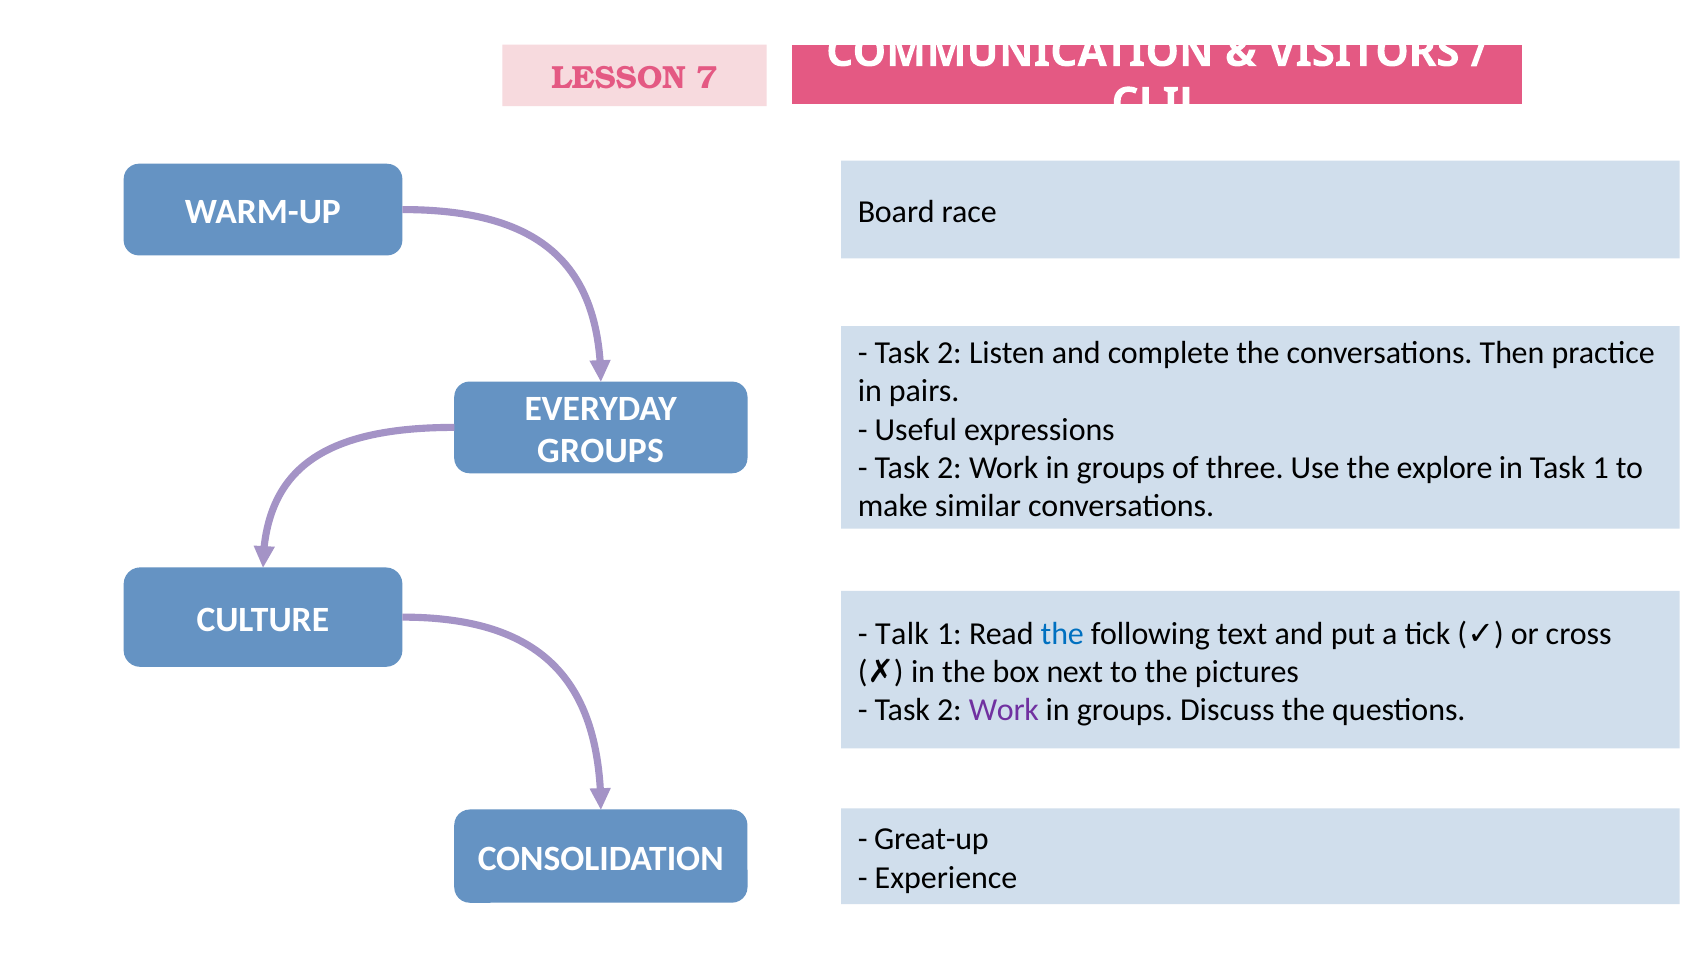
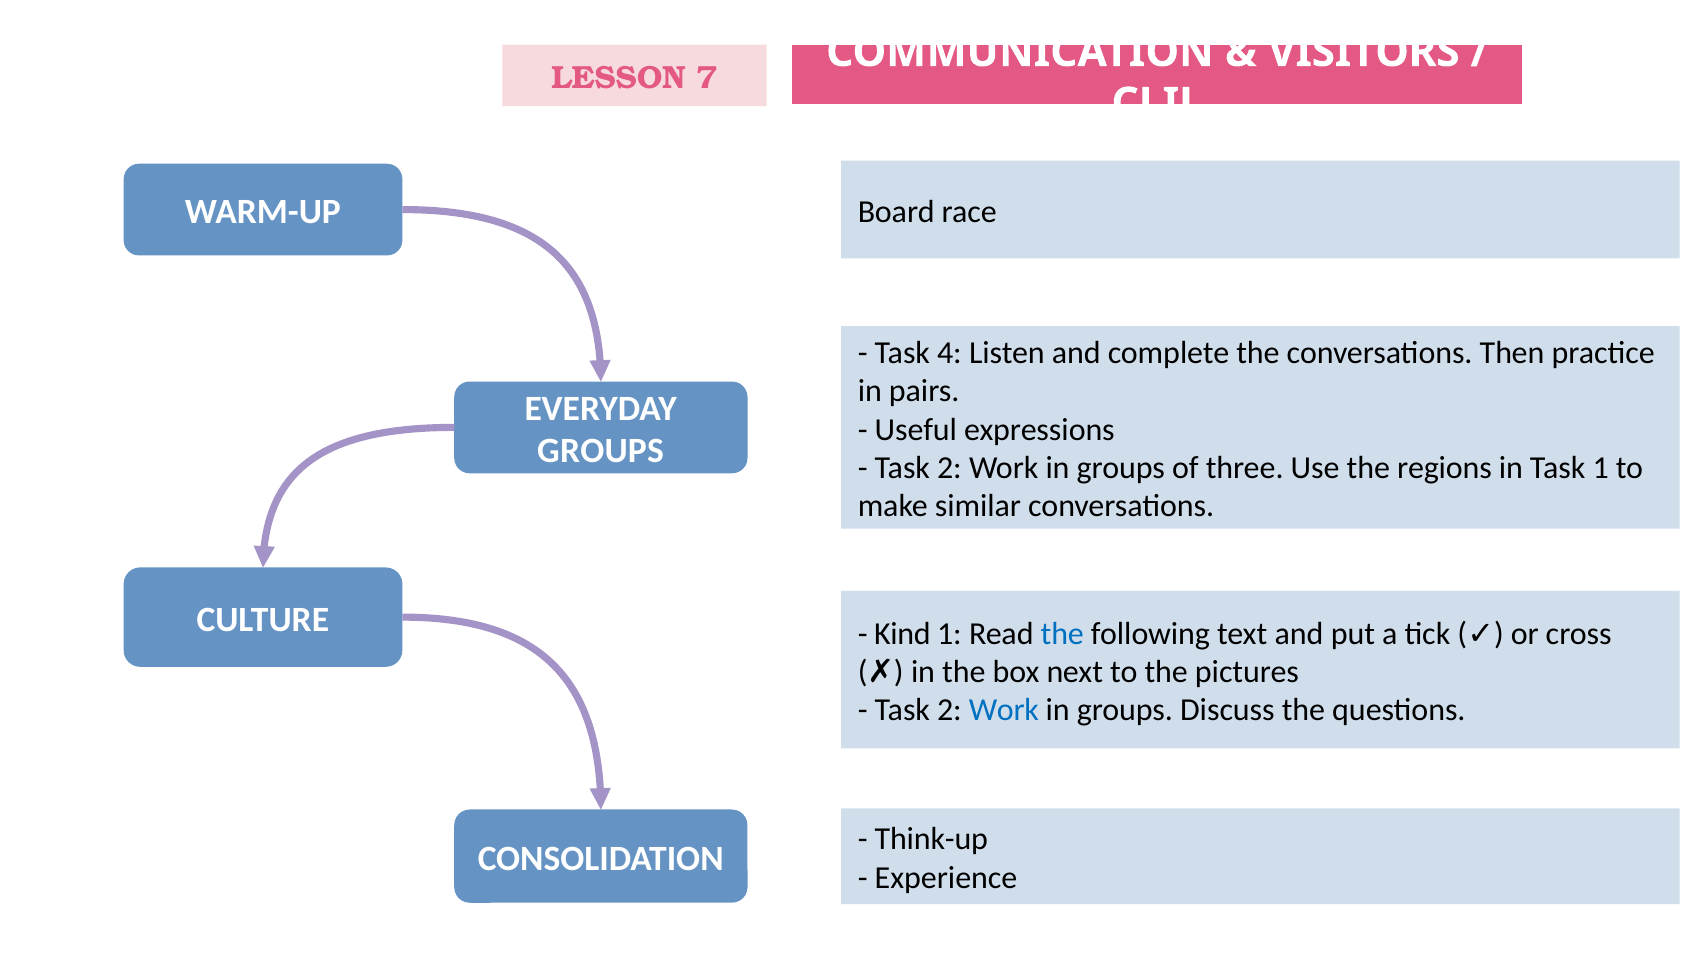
2 at (949, 353): 2 -> 4
explore: explore -> regions
Talk: Talk -> Kind
Work at (1004, 710) colour: purple -> blue
Great-up: Great-up -> Think-up
